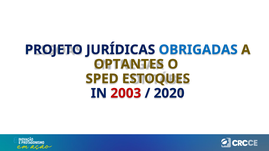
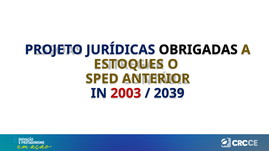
OBRIGADAS colour: blue -> black
OPTANTES: OPTANTES -> ESTOQUES
ESTOQUES: ESTOQUES -> ANTERIOR
2020: 2020 -> 2039
